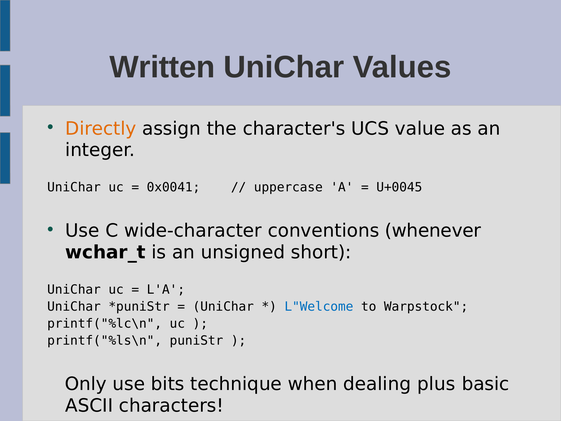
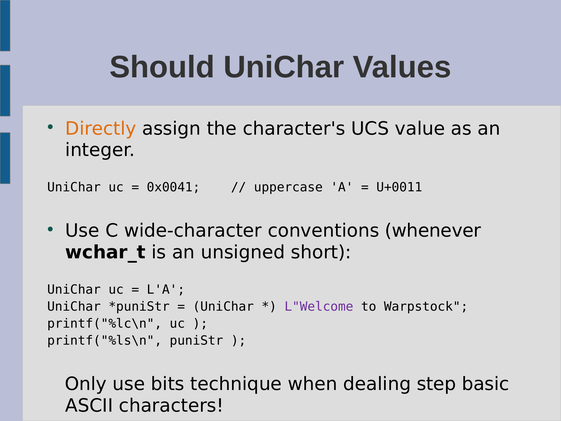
Written: Written -> Should
U+0045: U+0045 -> U+0011
L"Welcome colour: blue -> purple
plus: plus -> step
